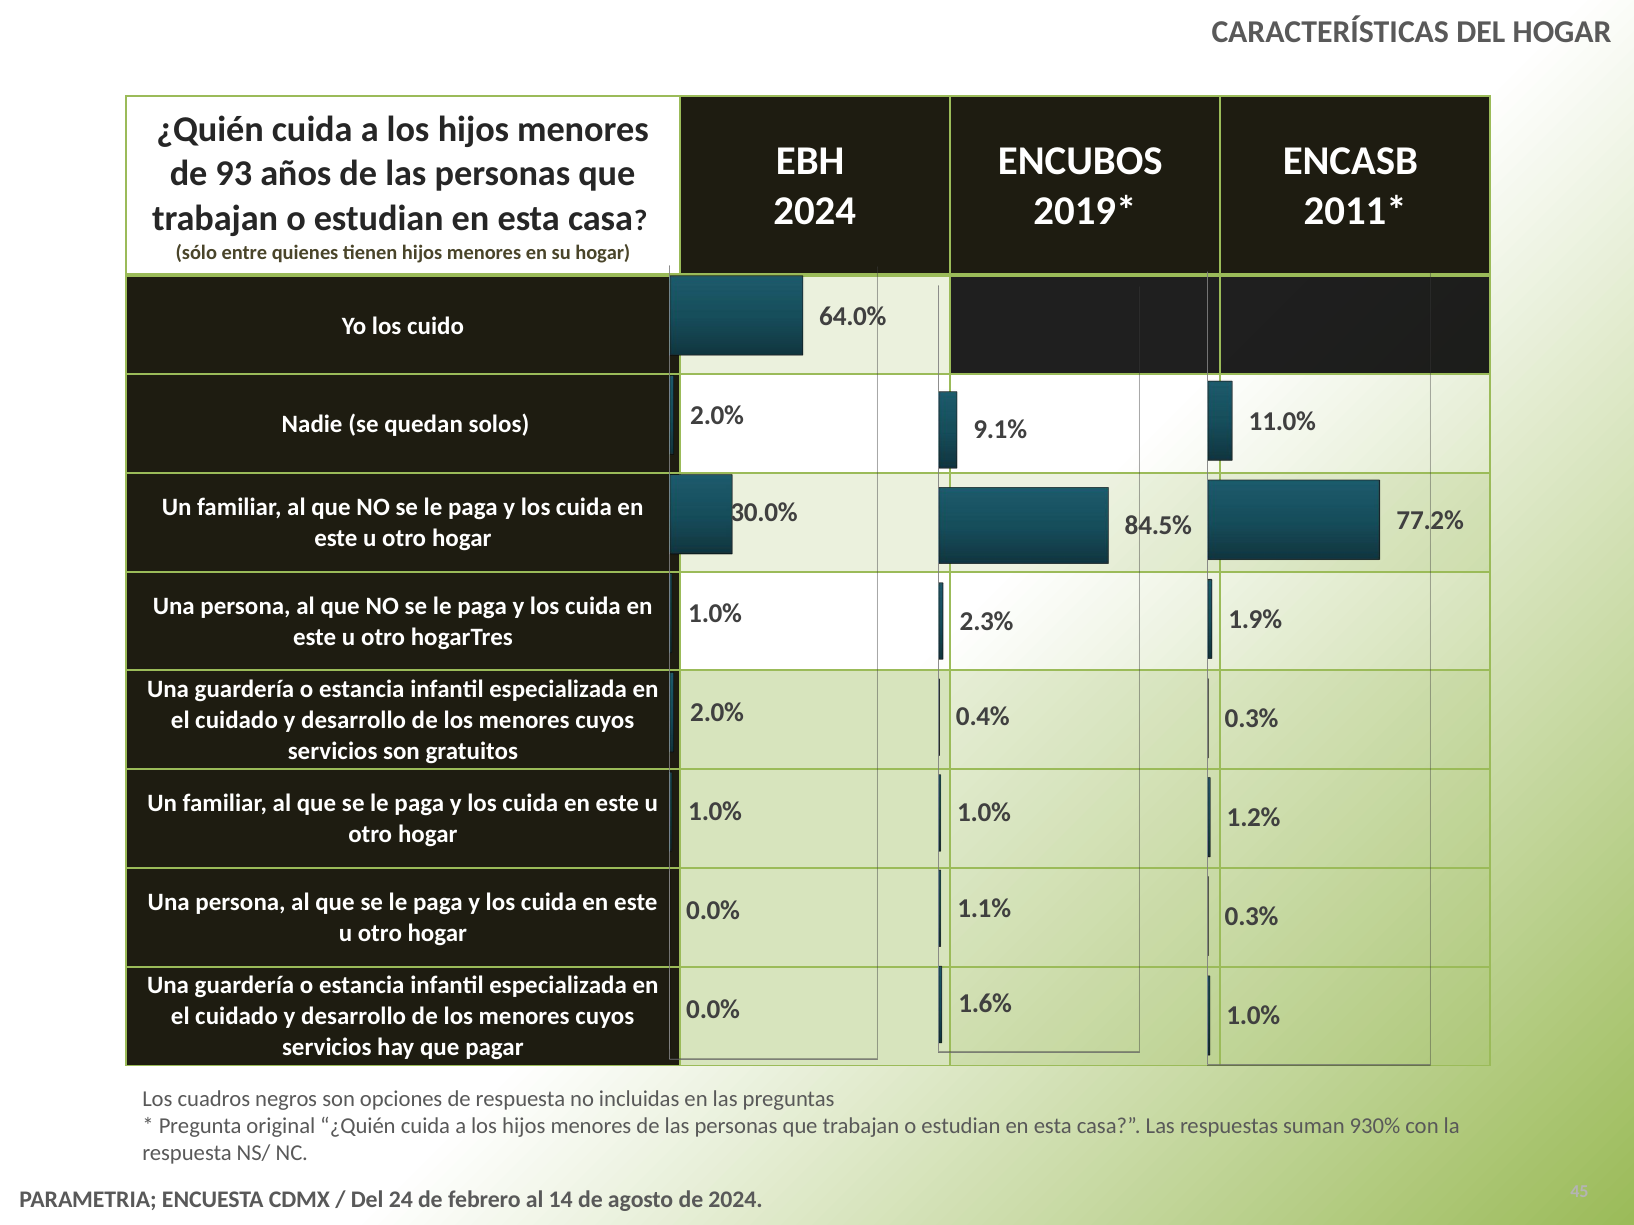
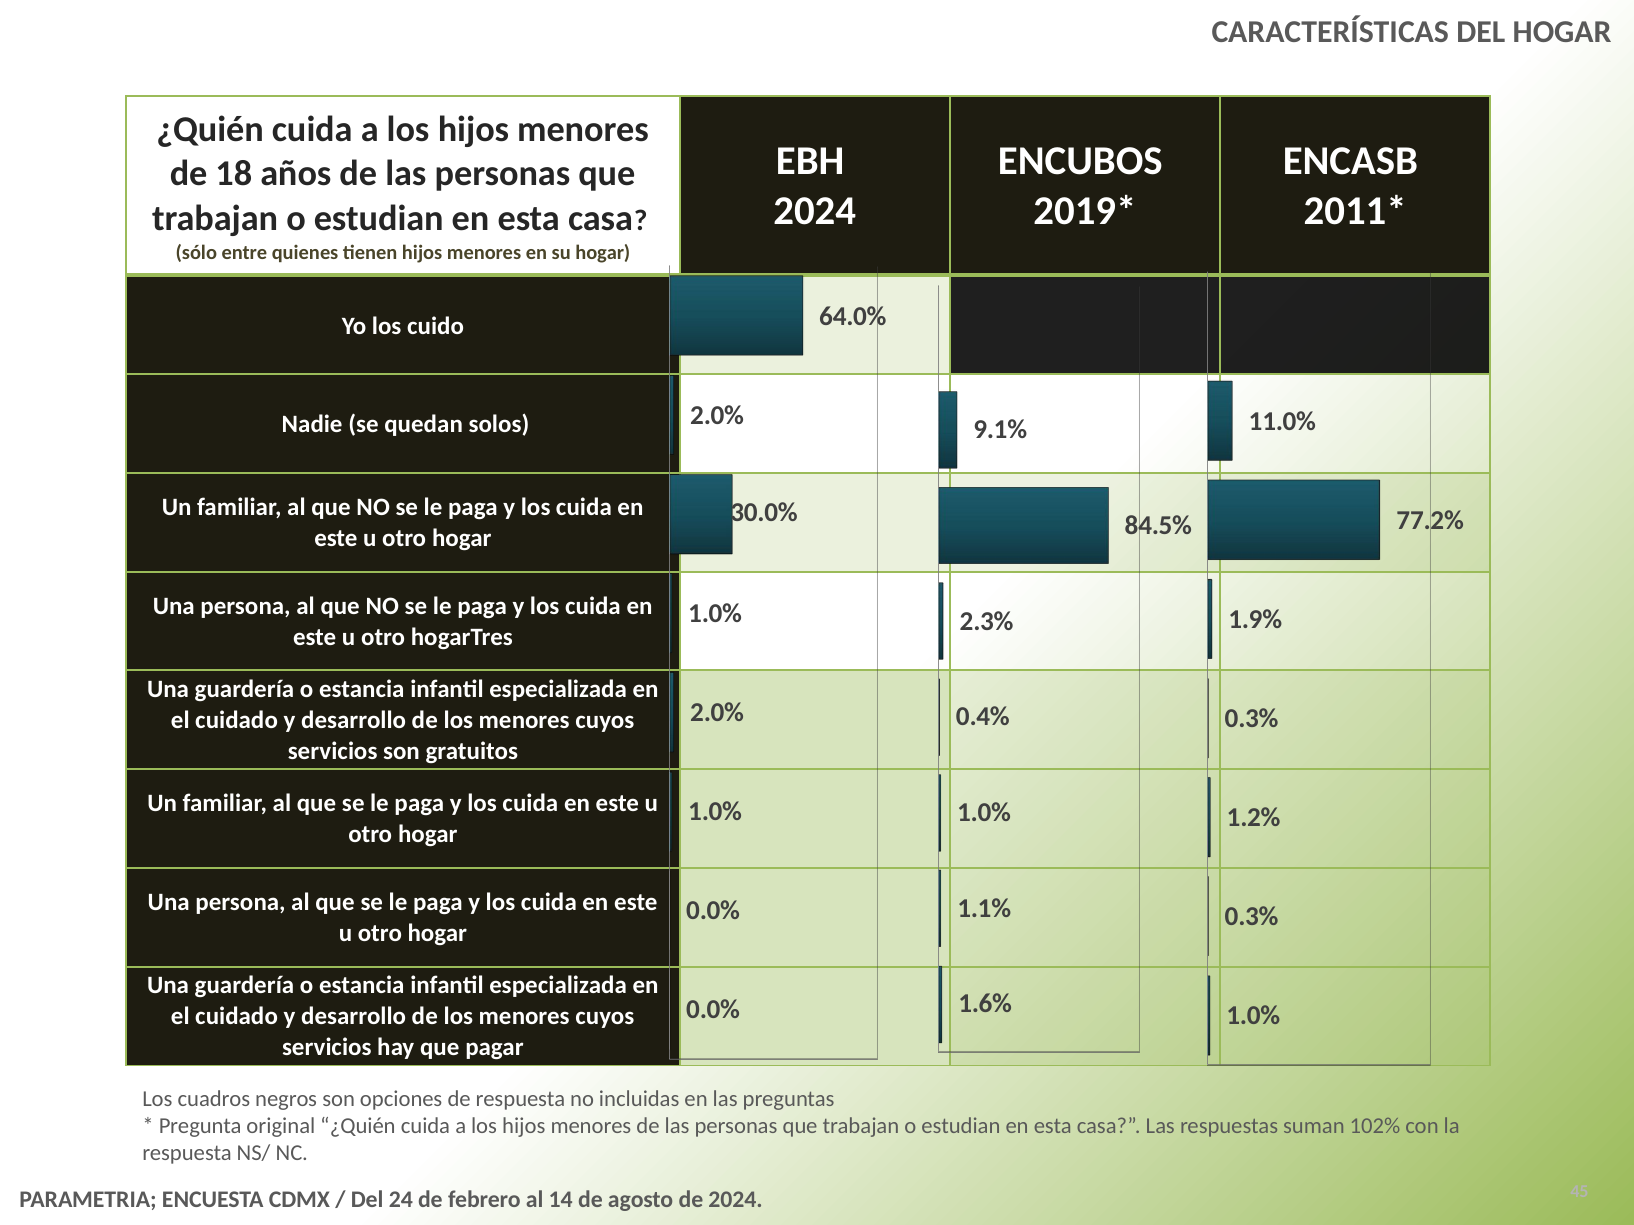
93: 93 -> 18
930%: 930% -> 102%
